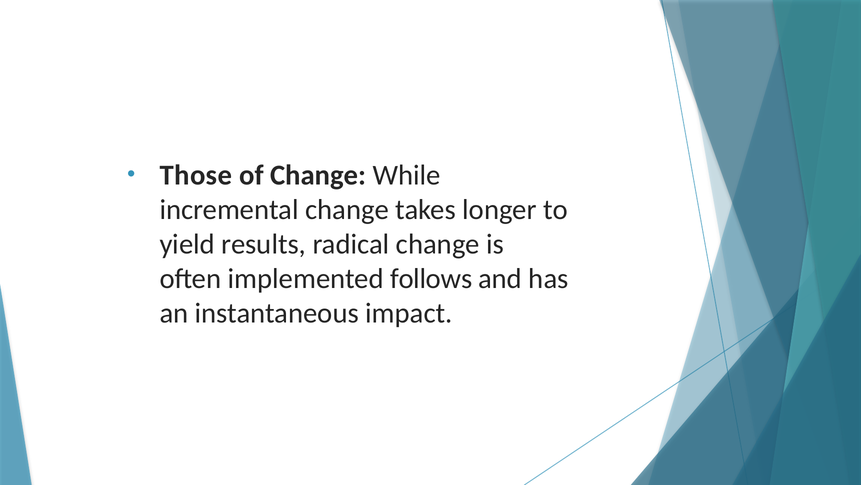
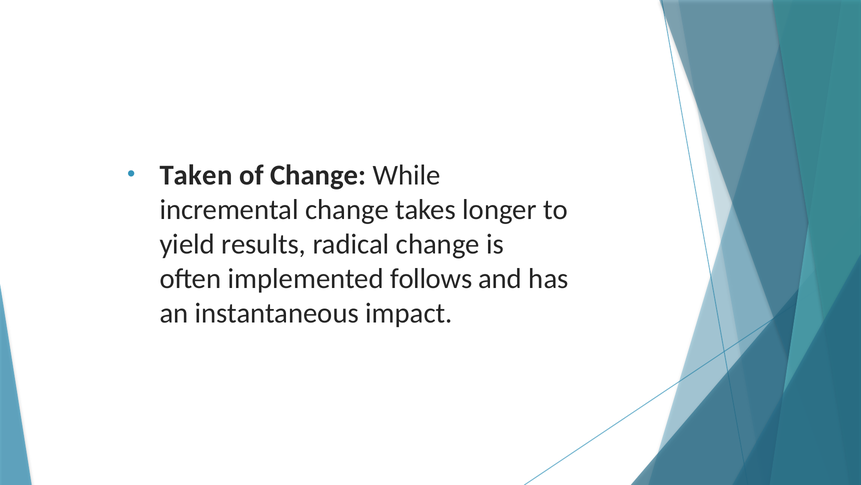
Those: Those -> Taken
